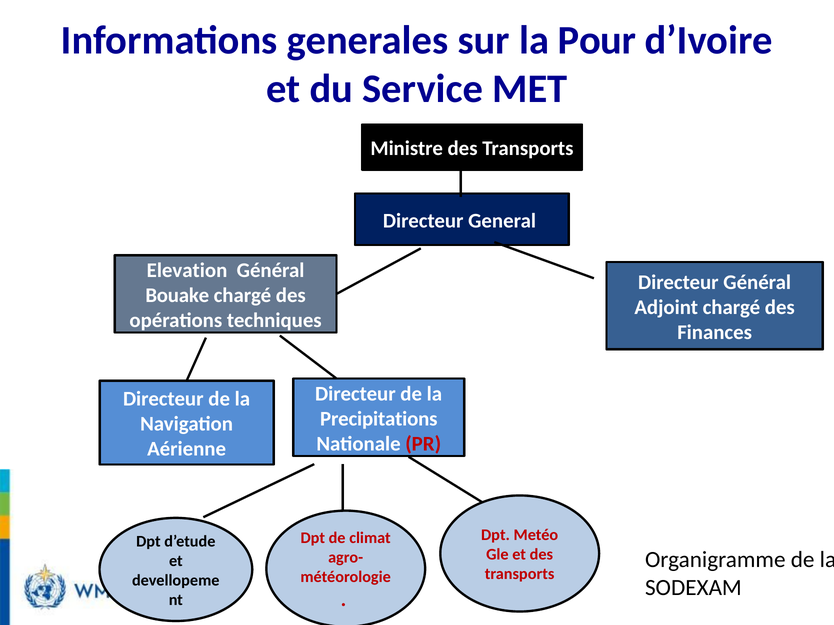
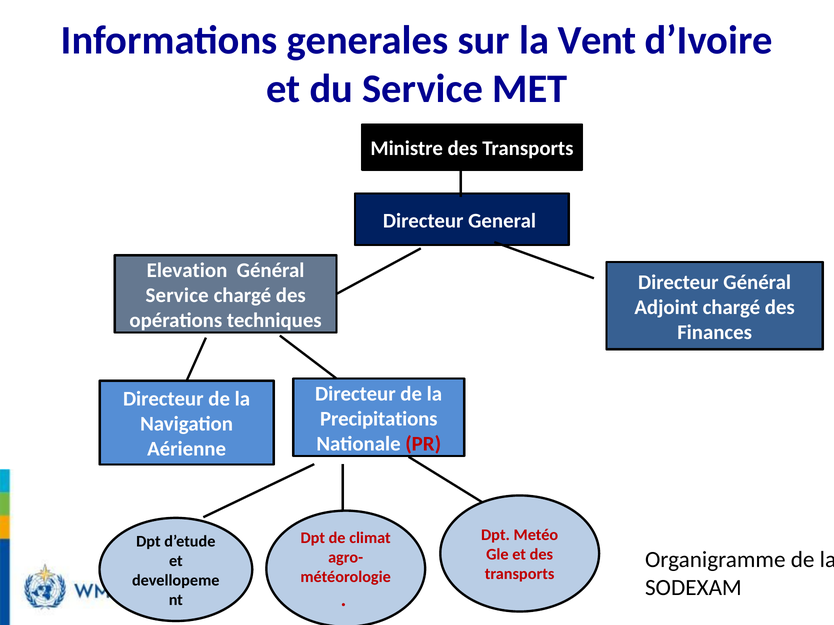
Pour: Pour -> Vent
Bouake at (177, 296): Bouake -> Service
